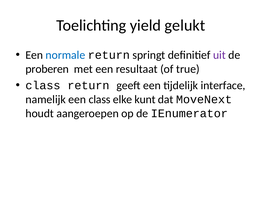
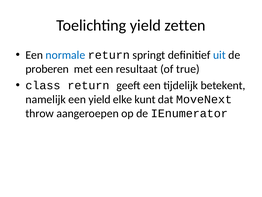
gelukt: gelukt -> zetten
uit colour: purple -> blue
interface: interface -> betekent
een class: class -> yield
houdt: houdt -> throw
